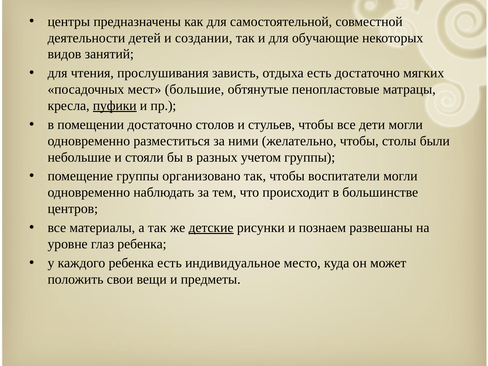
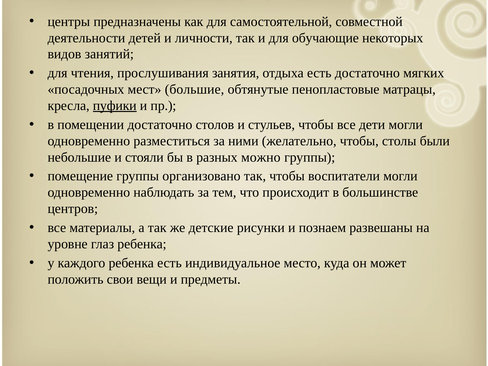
создании: создании -> личности
зависть: зависть -> занятия
учетом: учетом -> можно
детские underline: present -> none
